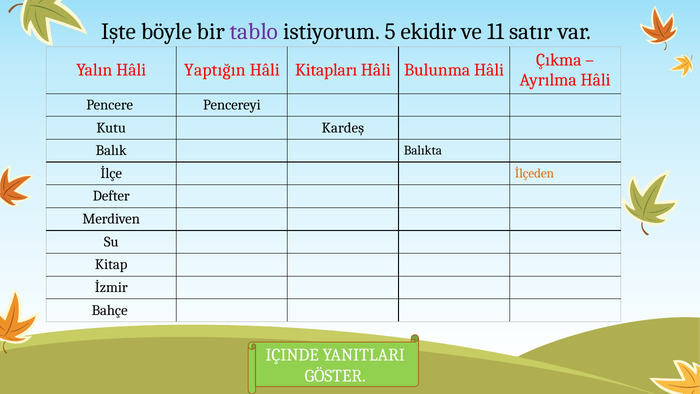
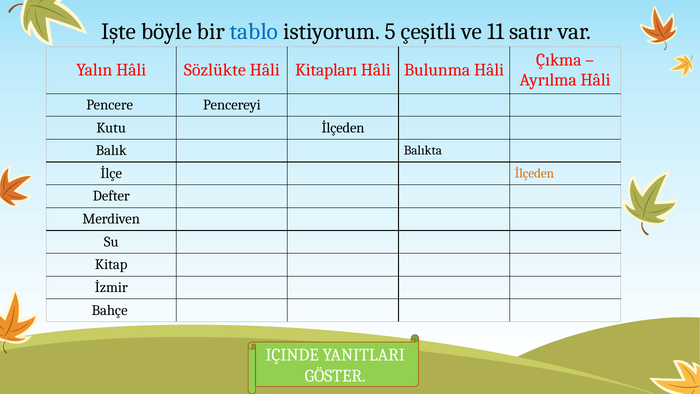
tablo colour: purple -> blue
ekidir: ekidir -> çeşitli
Yaptığın: Yaptığın -> Sözlükte
Kutu Kardeş: Kardeş -> İlçeden
